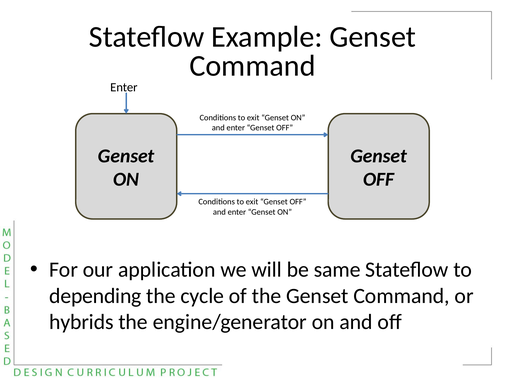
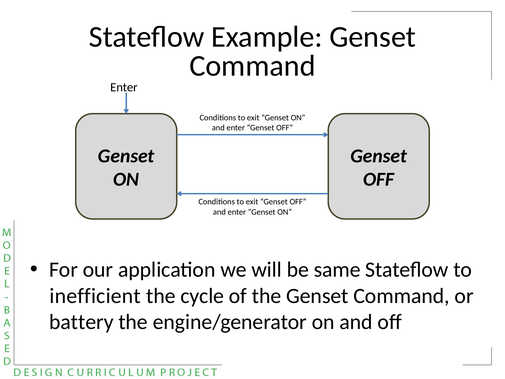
depending: depending -> inefficient
hybrids: hybrids -> battery
